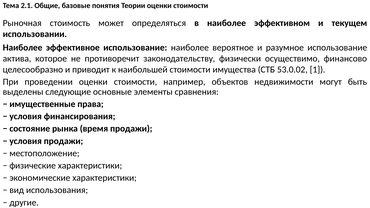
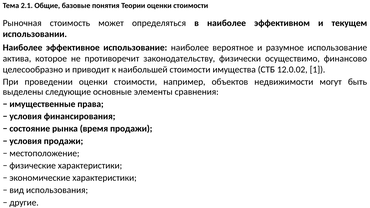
53.0.02: 53.0.02 -> 12.0.02
